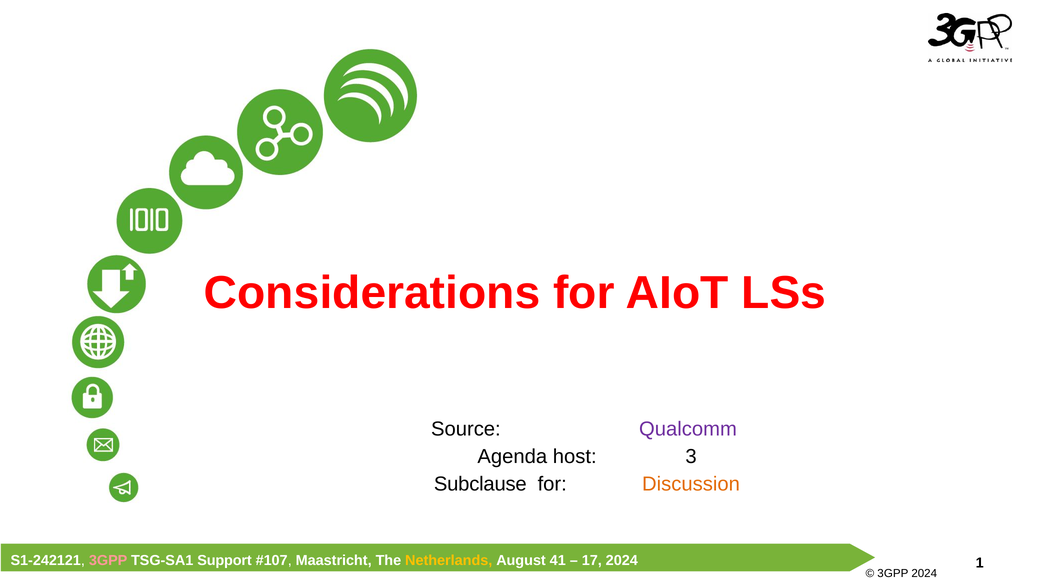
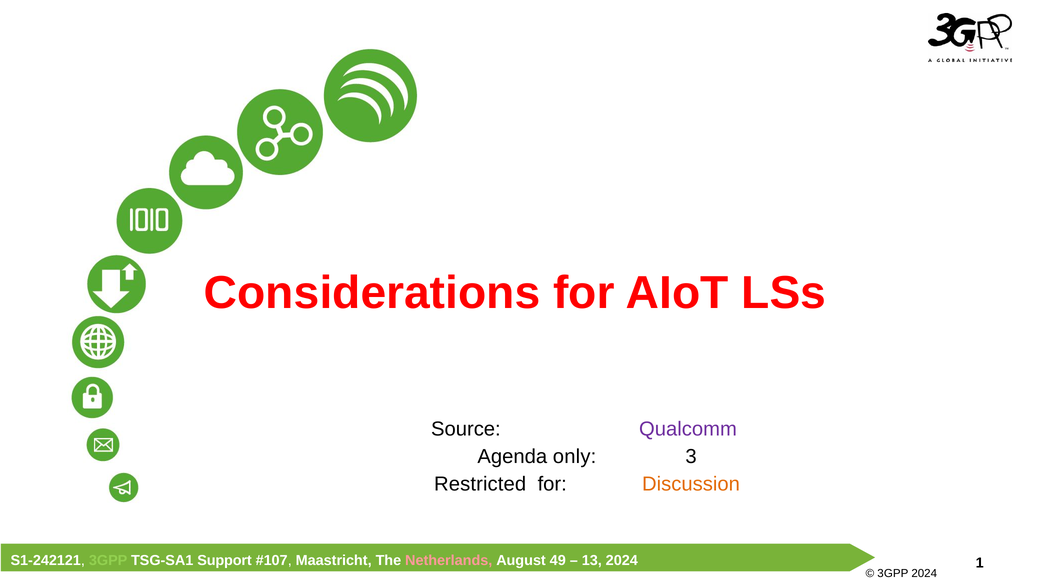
host: host -> only
Subclause: Subclause -> Restricted
3GPP at (108, 560) colour: pink -> light green
Netherlands colour: yellow -> pink
41: 41 -> 49
17: 17 -> 13
